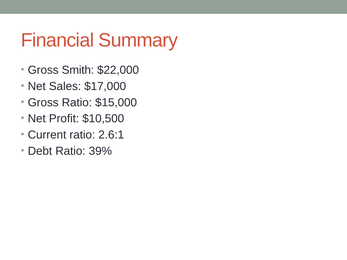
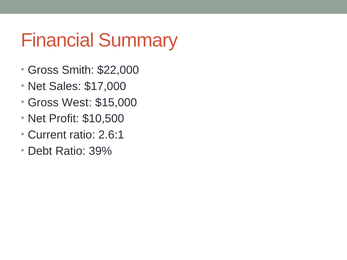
Gross Ratio: Ratio -> West
